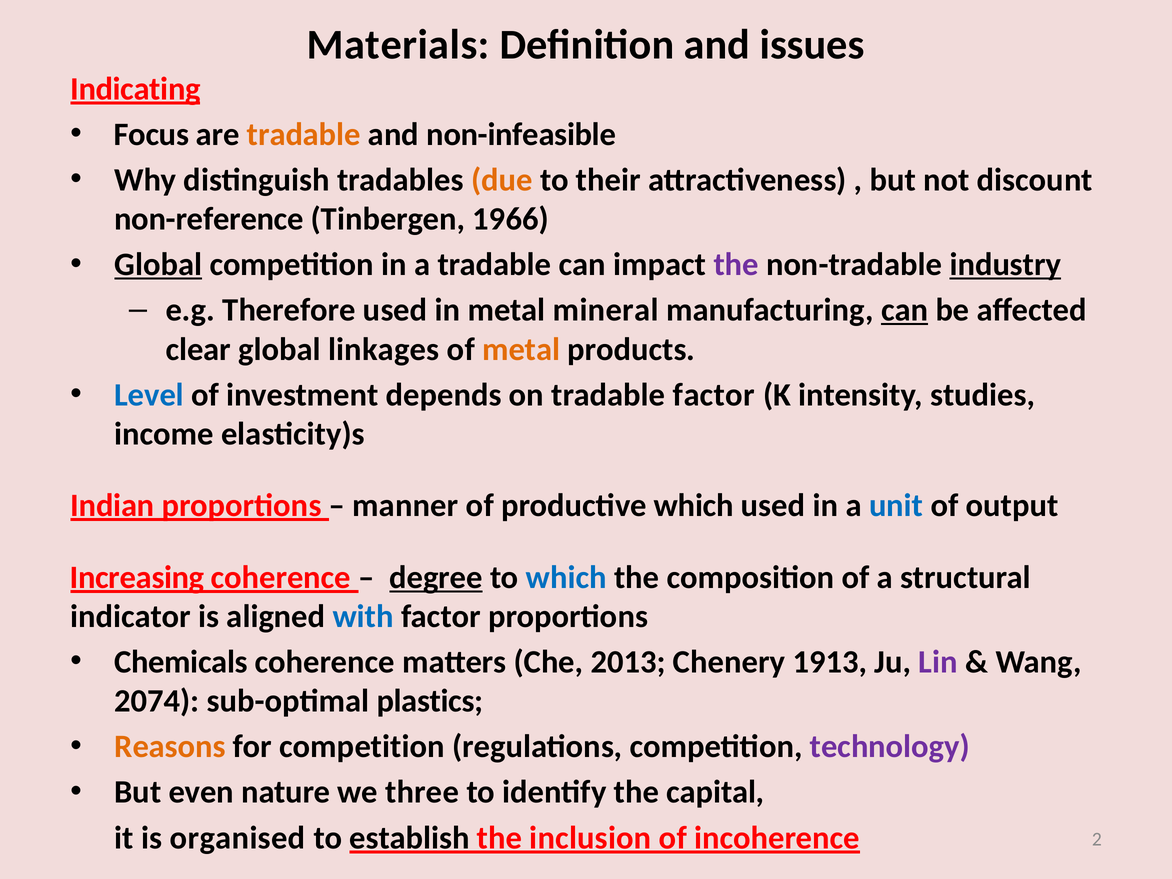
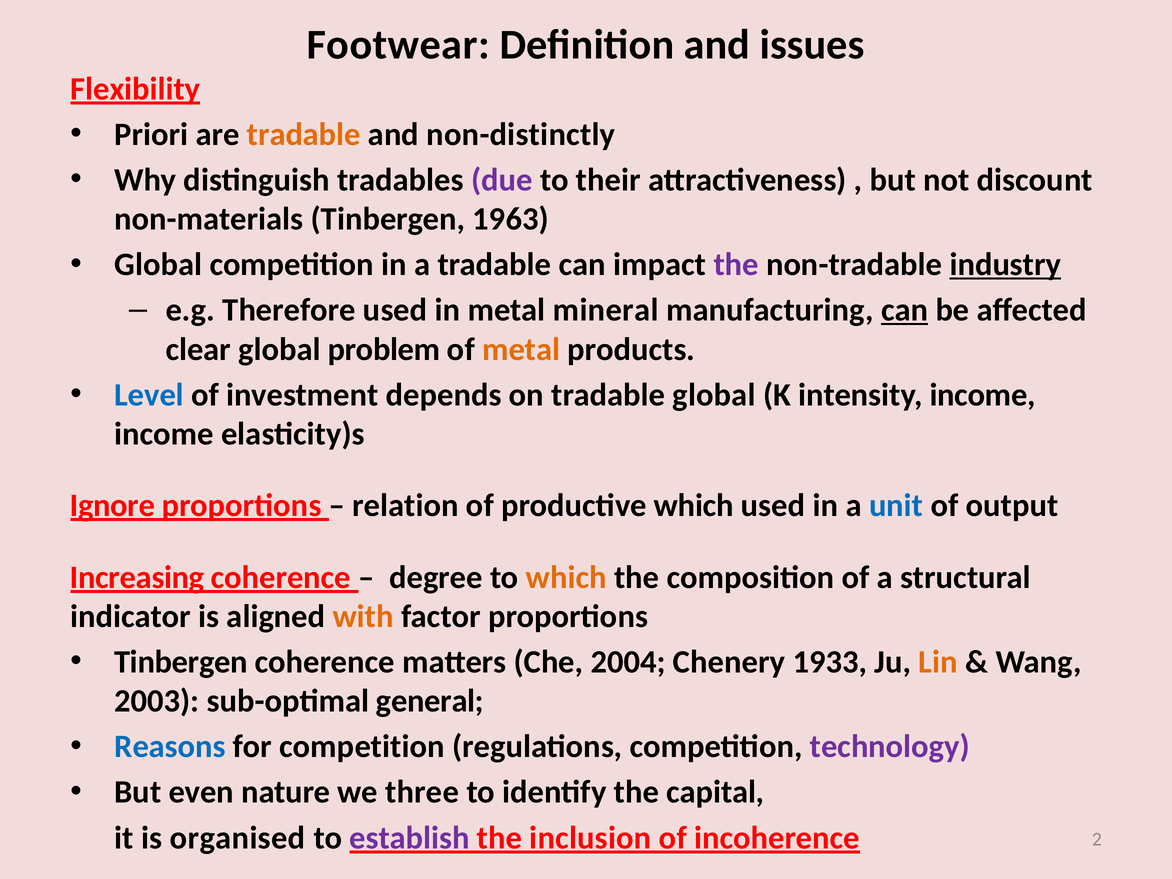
Materials: Materials -> Footwear
Indicating: Indicating -> Flexibility
Focus: Focus -> Priori
non-infeasible: non-infeasible -> non-distinctly
due colour: orange -> purple
non-reference: non-reference -> non-materials
1966: 1966 -> 1963
Global at (158, 265) underline: present -> none
linkages: linkages -> problem
tradable factor: factor -> global
intensity studies: studies -> income
Indian: Indian -> Ignore
manner: manner -> relation
degree underline: present -> none
which at (566, 577) colour: blue -> orange
with colour: blue -> orange
Chemicals at (181, 662): Chemicals -> Tinbergen
2013: 2013 -> 2004
1913: 1913 -> 1933
Lin colour: purple -> orange
2074: 2074 -> 2003
plastics: plastics -> general
Reasons colour: orange -> blue
establish colour: black -> purple
